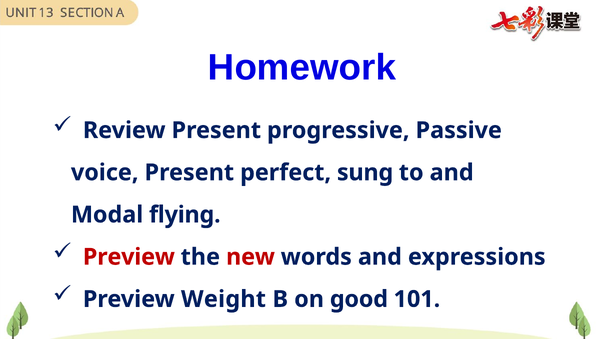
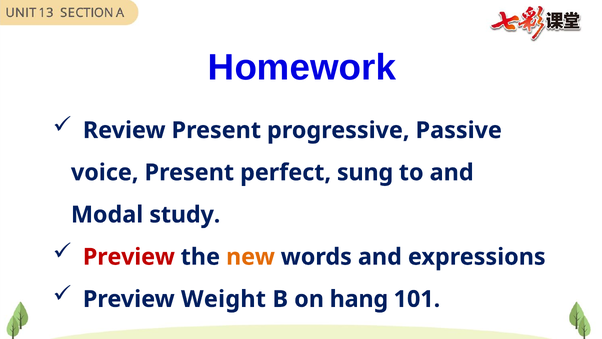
flying: flying -> study
new colour: red -> orange
good: good -> hang
